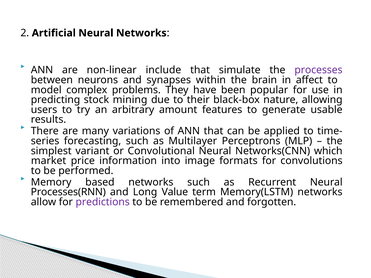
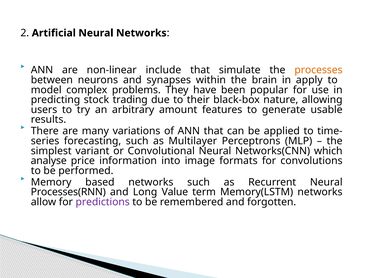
processes colour: purple -> orange
affect: affect -> apply
mining: mining -> trading
market: market -> analyse
